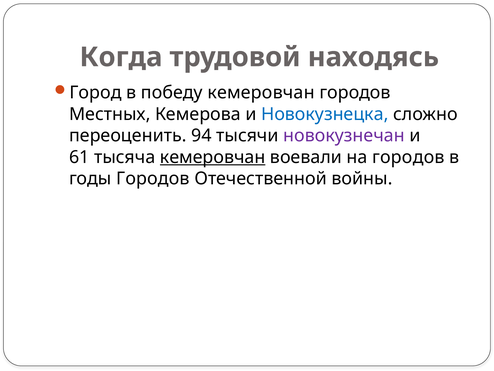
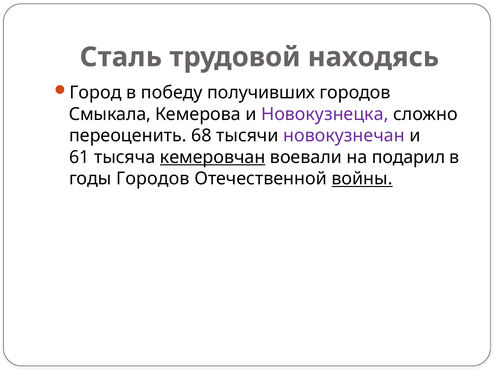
Когда: Когда -> Сталь
победу кемеровчан: кемеровчан -> получивших
Местных: Местных -> Смыкала
Новокузнецка colour: blue -> purple
94: 94 -> 68
на городов: городов -> подарил
войны underline: none -> present
